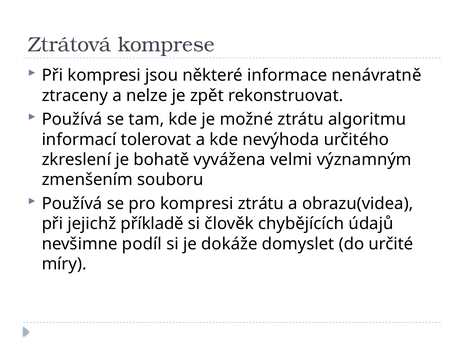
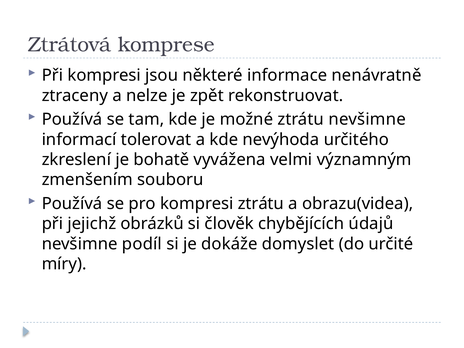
ztrátu algoritmu: algoritmu -> nevšimne
příkladě: příkladě -> obrázků
